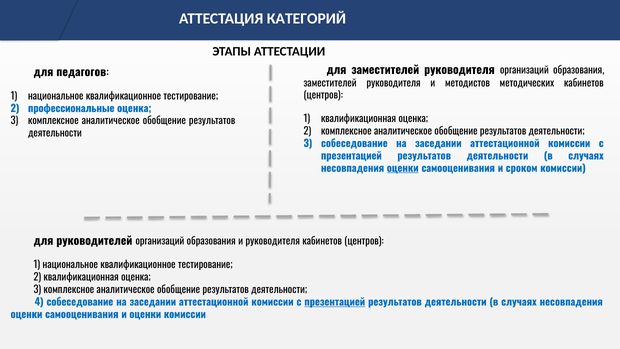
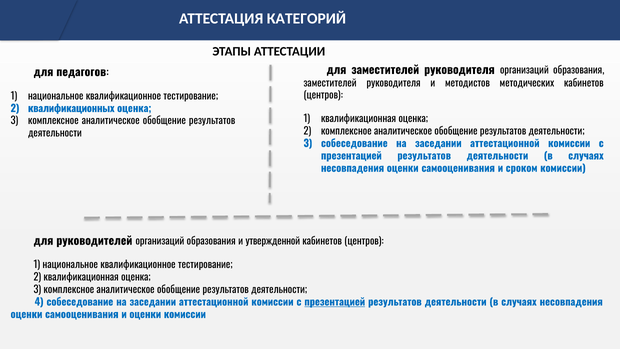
профессиональные: профессиональные -> квалификационных
оценки at (403, 168) underline: present -> none
и руководителя: руководителя -> утвержденной
